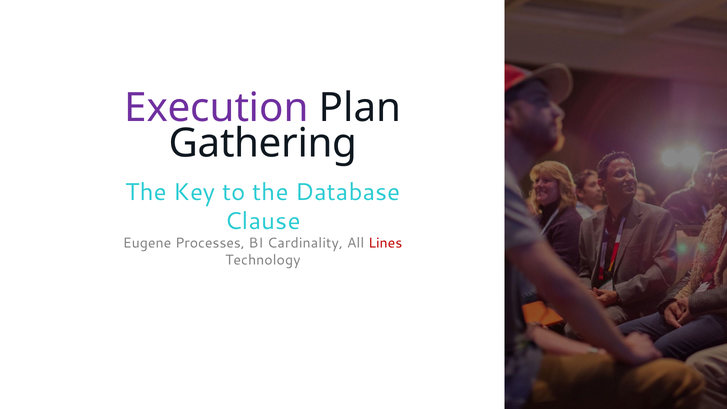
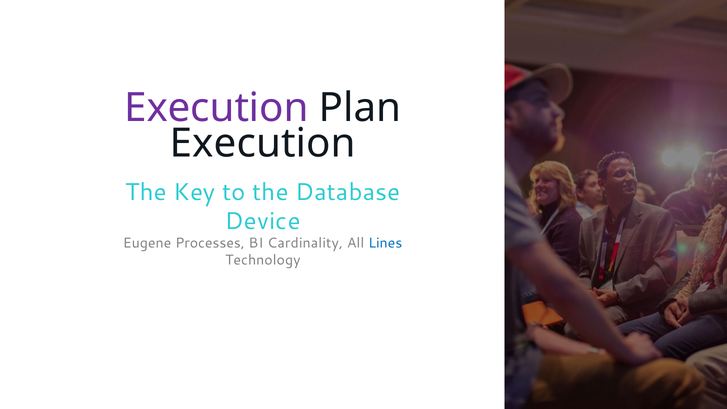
Gathering at (263, 143): Gathering -> Execution
Clause: Clause -> Device
Lines colour: red -> blue
